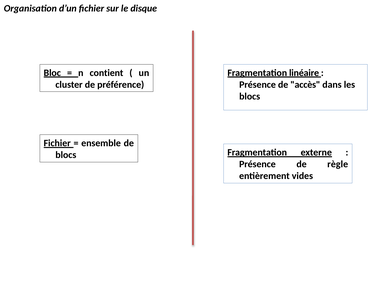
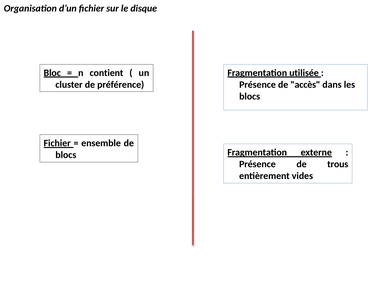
linéaire: linéaire -> utilisée
règle: règle -> trous
